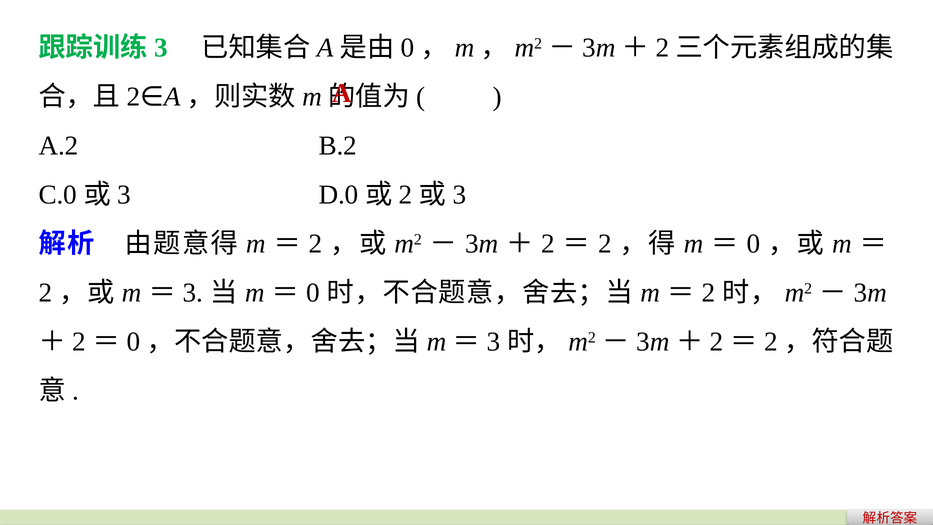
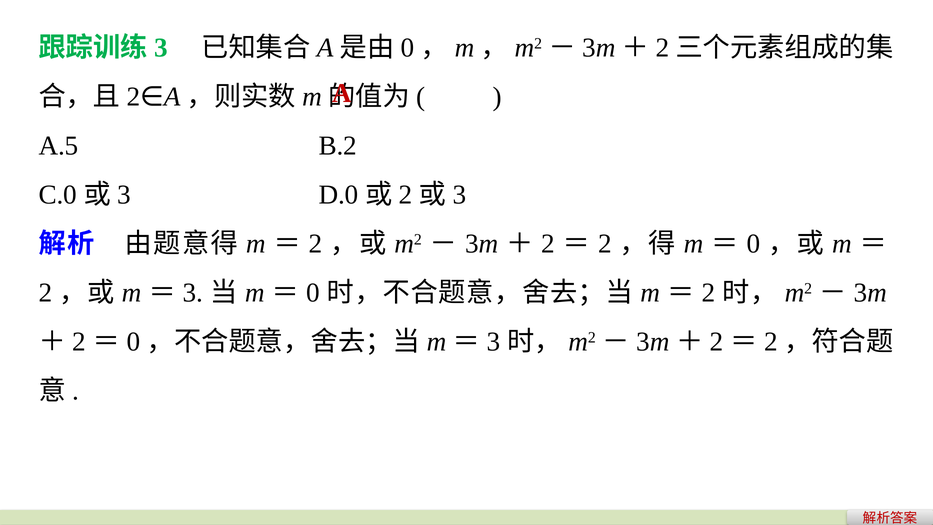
A.2: A.2 -> A.5
